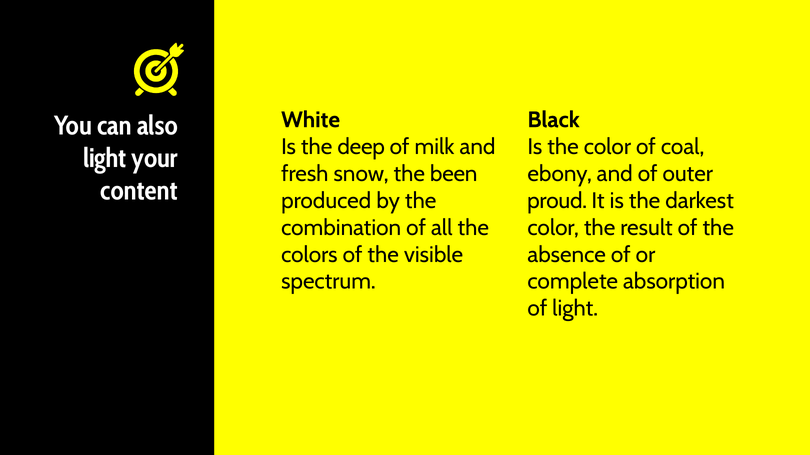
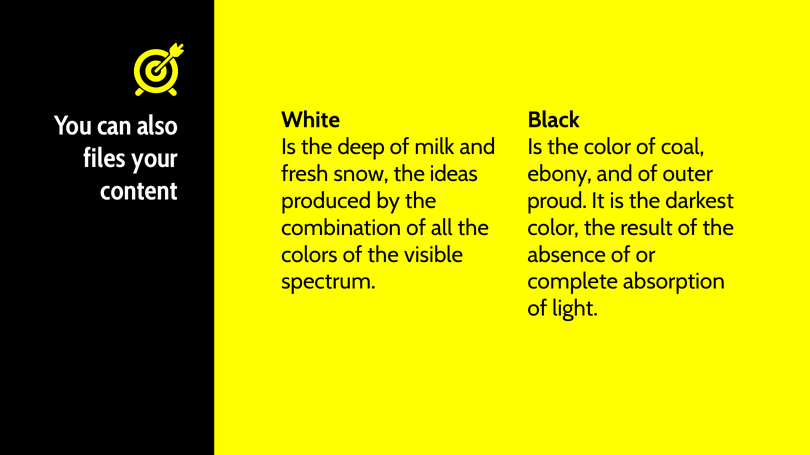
light at (105, 159): light -> files
been: been -> ideas
